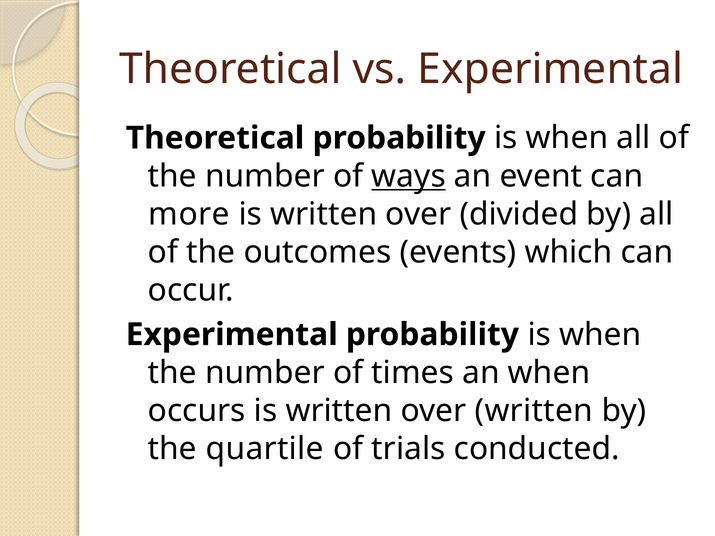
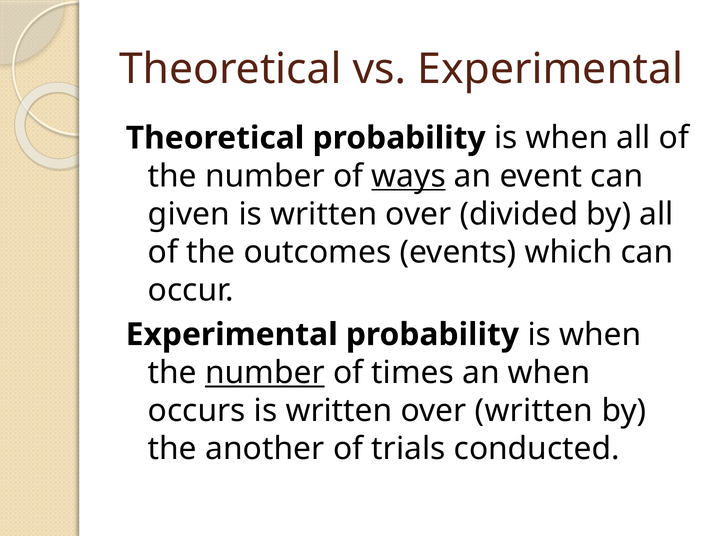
more: more -> given
number at (265, 373) underline: none -> present
quartile: quartile -> another
